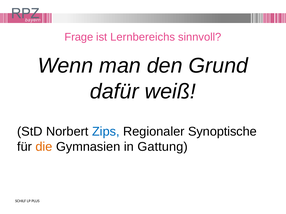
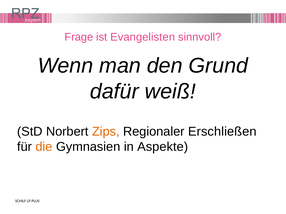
Lernbereichs: Lernbereichs -> Evangelisten
Zips colour: blue -> orange
Synoptische: Synoptische -> Erschließen
Gattung: Gattung -> Aspekte
